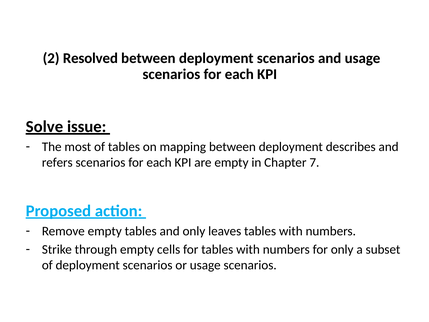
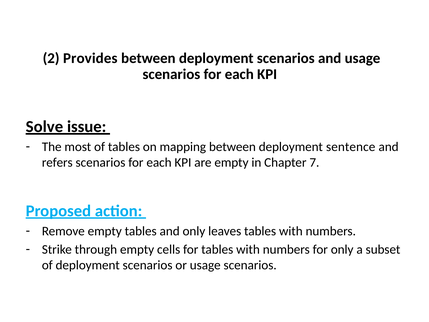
Resolved: Resolved -> Provides
describes: describes -> sentence
